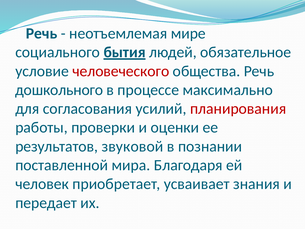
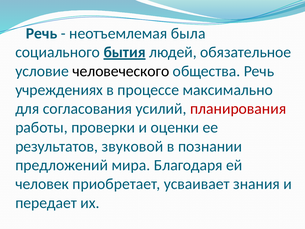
мире: мире -> была
человеческого colour: red -> black
дошкольного: дошкольного -> учреждениях
поставленной: поставленной -> предложений
